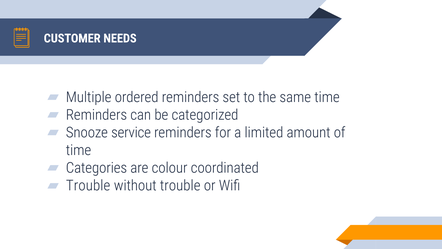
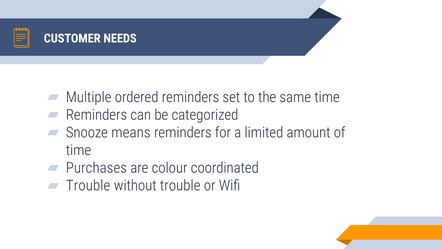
service: service -> means
Categories: Categories -> Purchases
